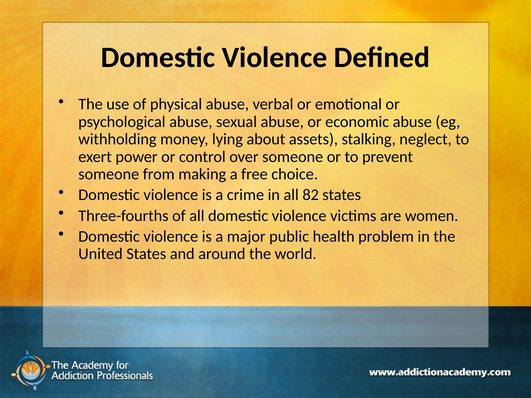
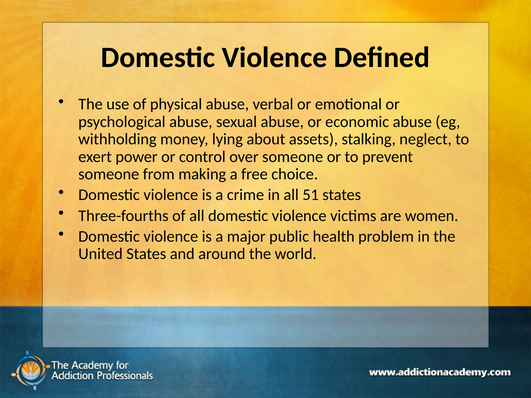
82: 82 -> 51
